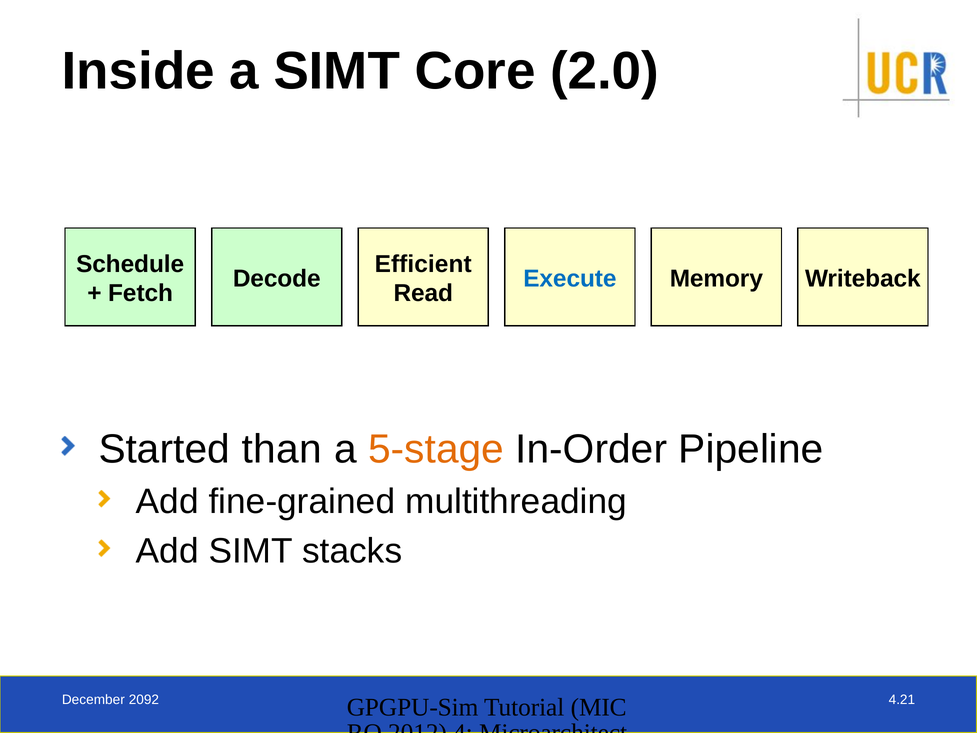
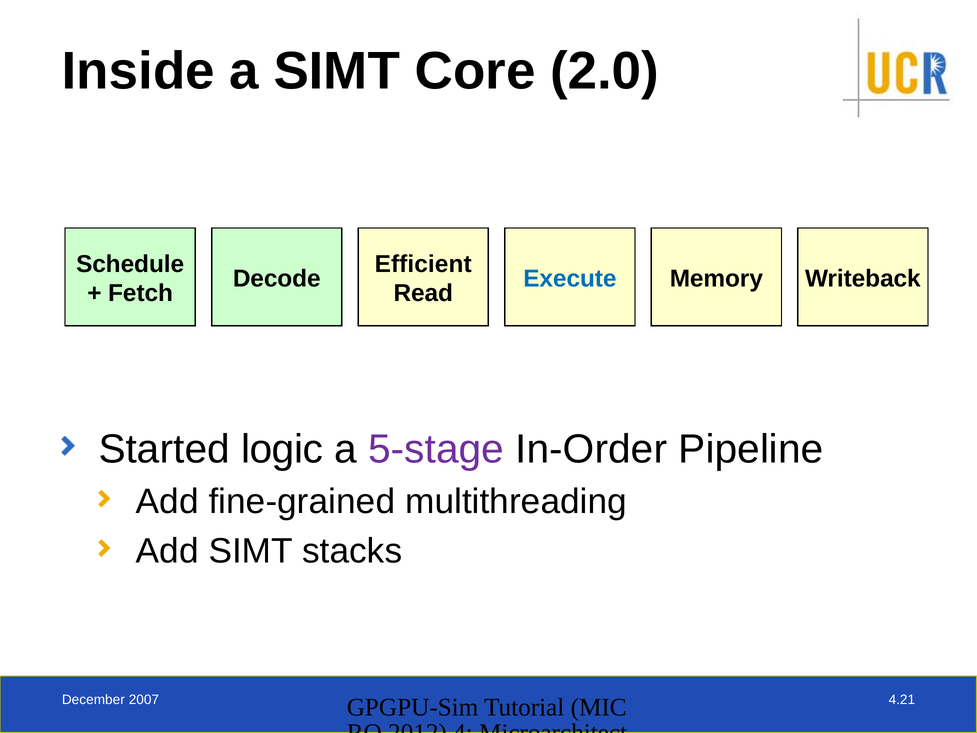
than: than -> logic
5-stage colour: orange -> purple
2092: 2092 -> 2007
